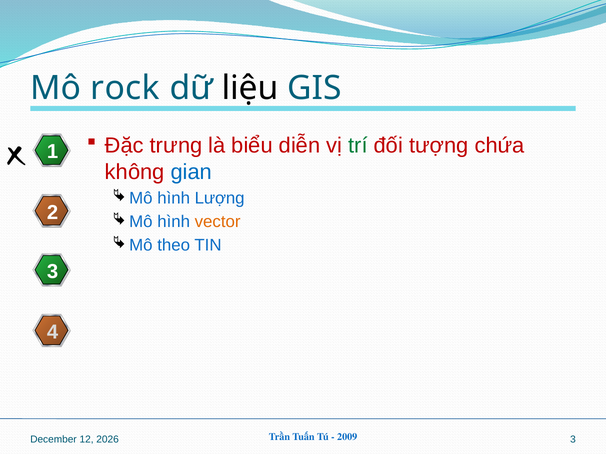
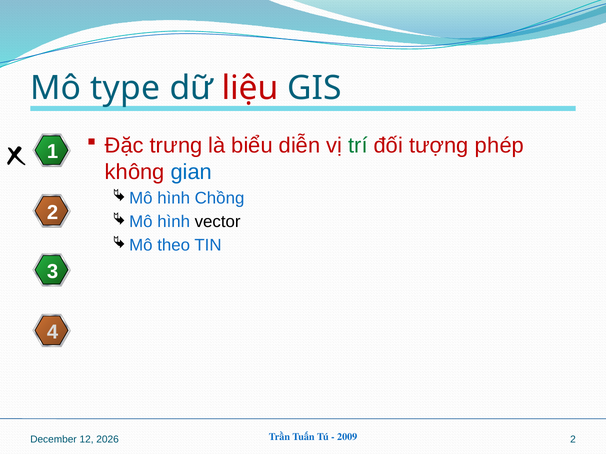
rock: rock -> type
liệu colour: black -> red
chứa: chứa -> phép
Lượng: Lượng -> Chồng
vector colour: orange -> black
2009 3: 3 -> 2
